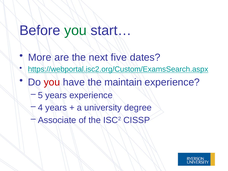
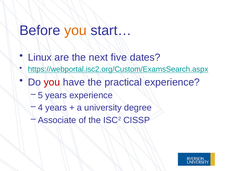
you at (75, 30) colour: green -> orange
More: More -> Linux
maintain: maintain -> practical
